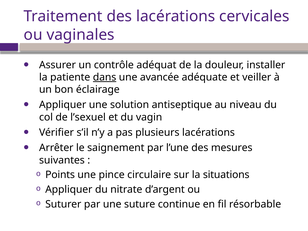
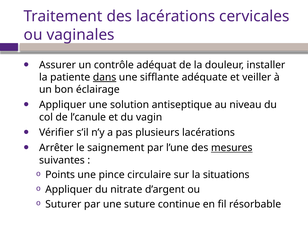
avancée: avancée -> sifflante
l’sexuel: l’sexuel -> l’canule
mesures underline: none -> present
